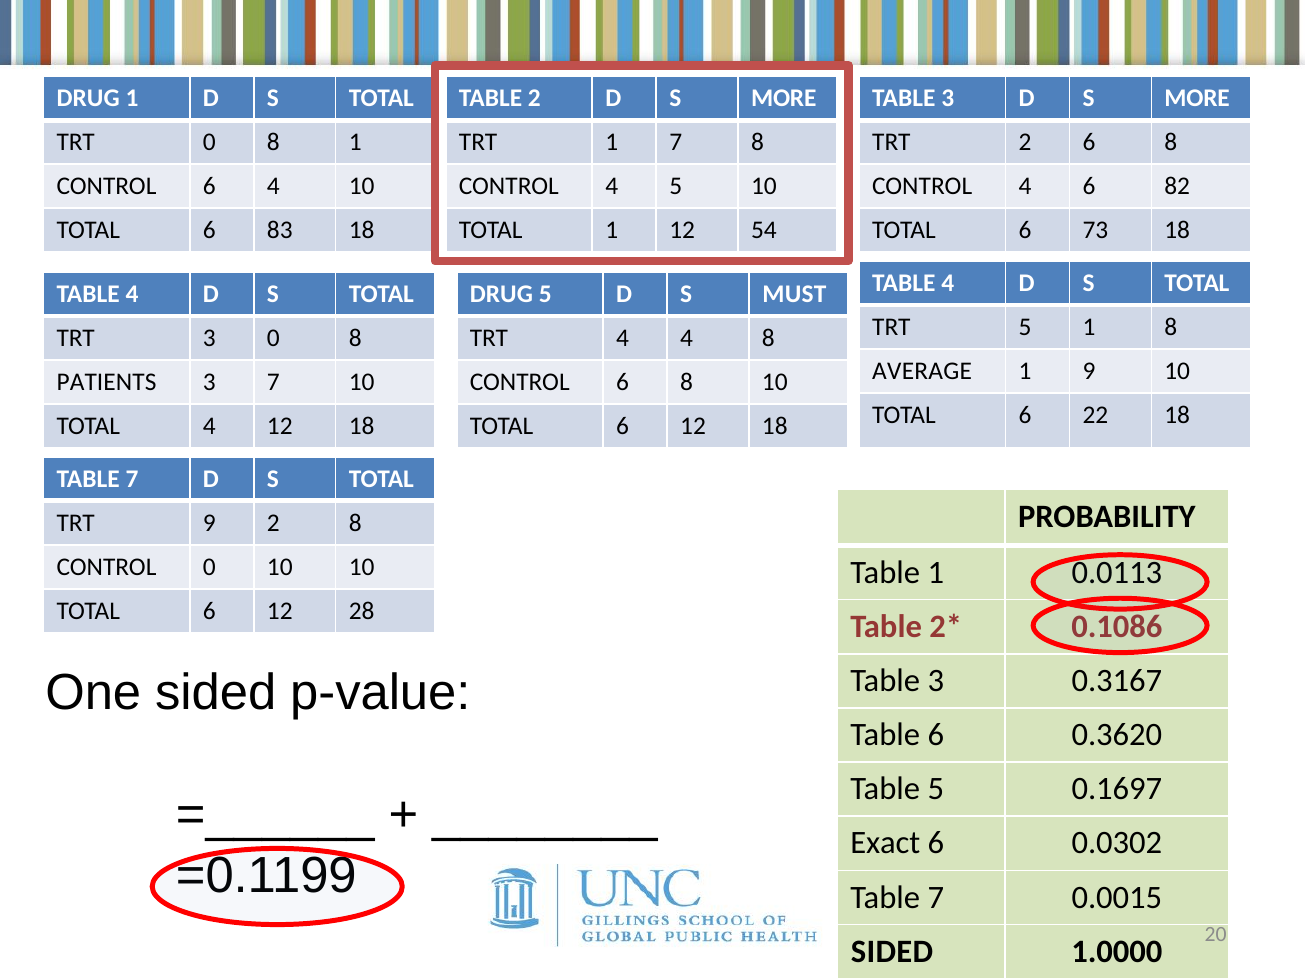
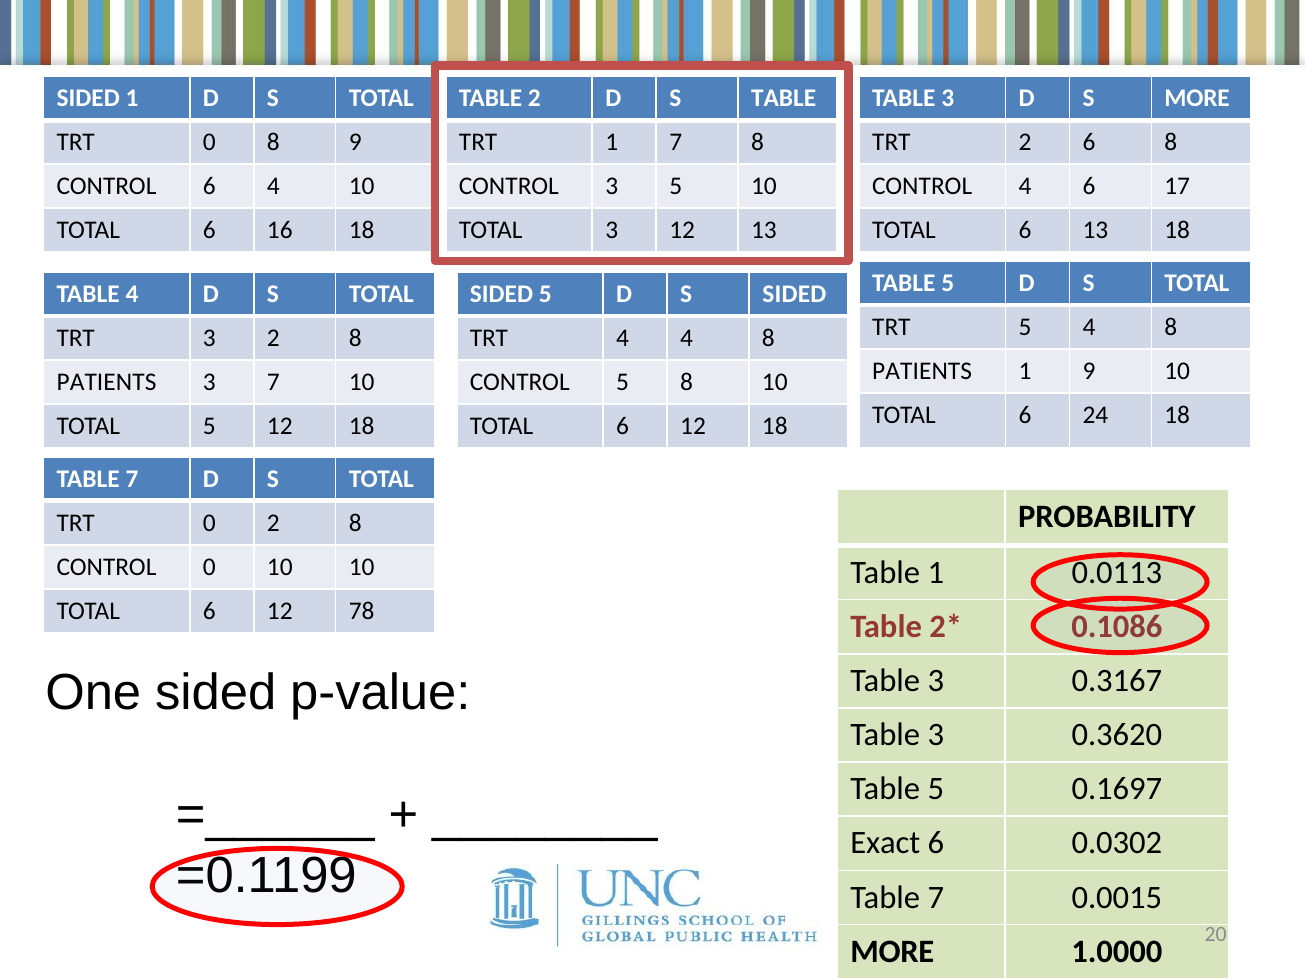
DRUG at (88, 98): DRUG -> SIDED
2 D S MORE: MORE -> TABLE
8 1: 1 -> 9
4 at (612, 186): 4 -> 3
82: 82 -> 17
83: 83 -> 16
TOTAL 1: 1 -> 3
12 54: 54 -> 13
6 73: 73 -> 13
4 at (948, 283): 4 -> 5
DRUG at (501, 294): DRUG -> SIDED
S MUST: MUST -> SIDED
5 1: 1 -> 4
3 0: 0 -> 2
AVERAGE at (922, 371): AVERAGE -> PATIENTS
6 at (623, 382): 6 -> 5
22: 22 -> 24
TOTAL 4: 4 -> 5
9 at (209, 523): 9 -> 0
28: 28 -> 78
6 at (936, 735): 6 -> 3
SIDED at (892, 951): SIDED -> MORE
